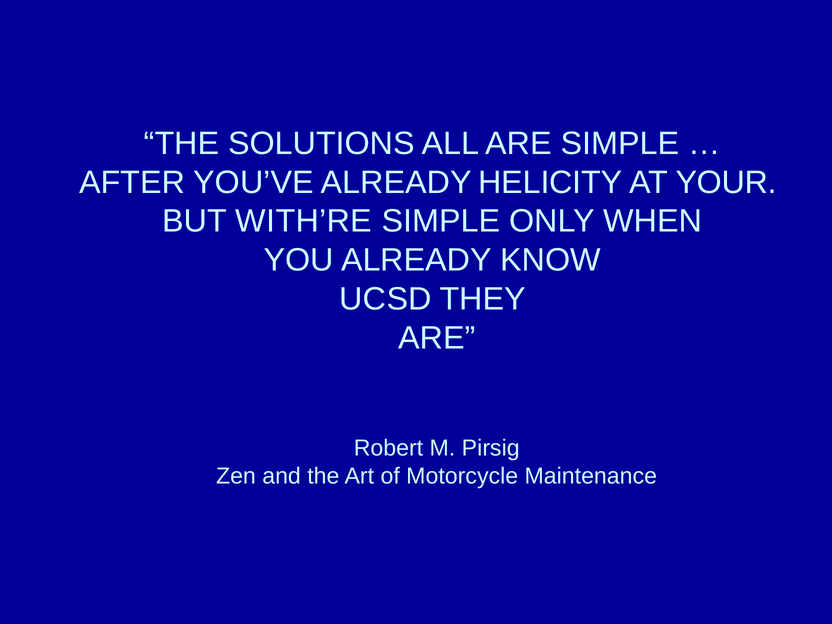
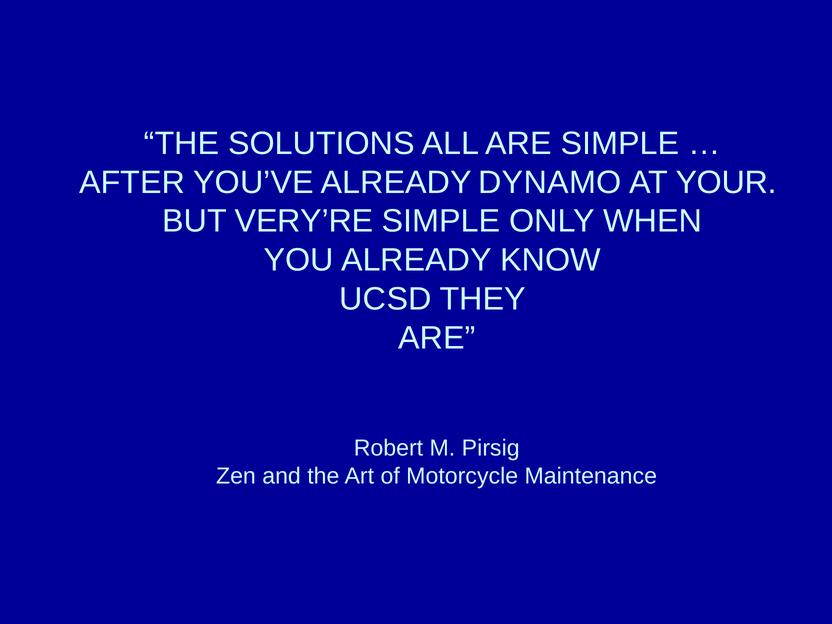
HELICITY: HELICITY -> DYNAMO
WITH’RE: WITH’RE -> VERY’RE
